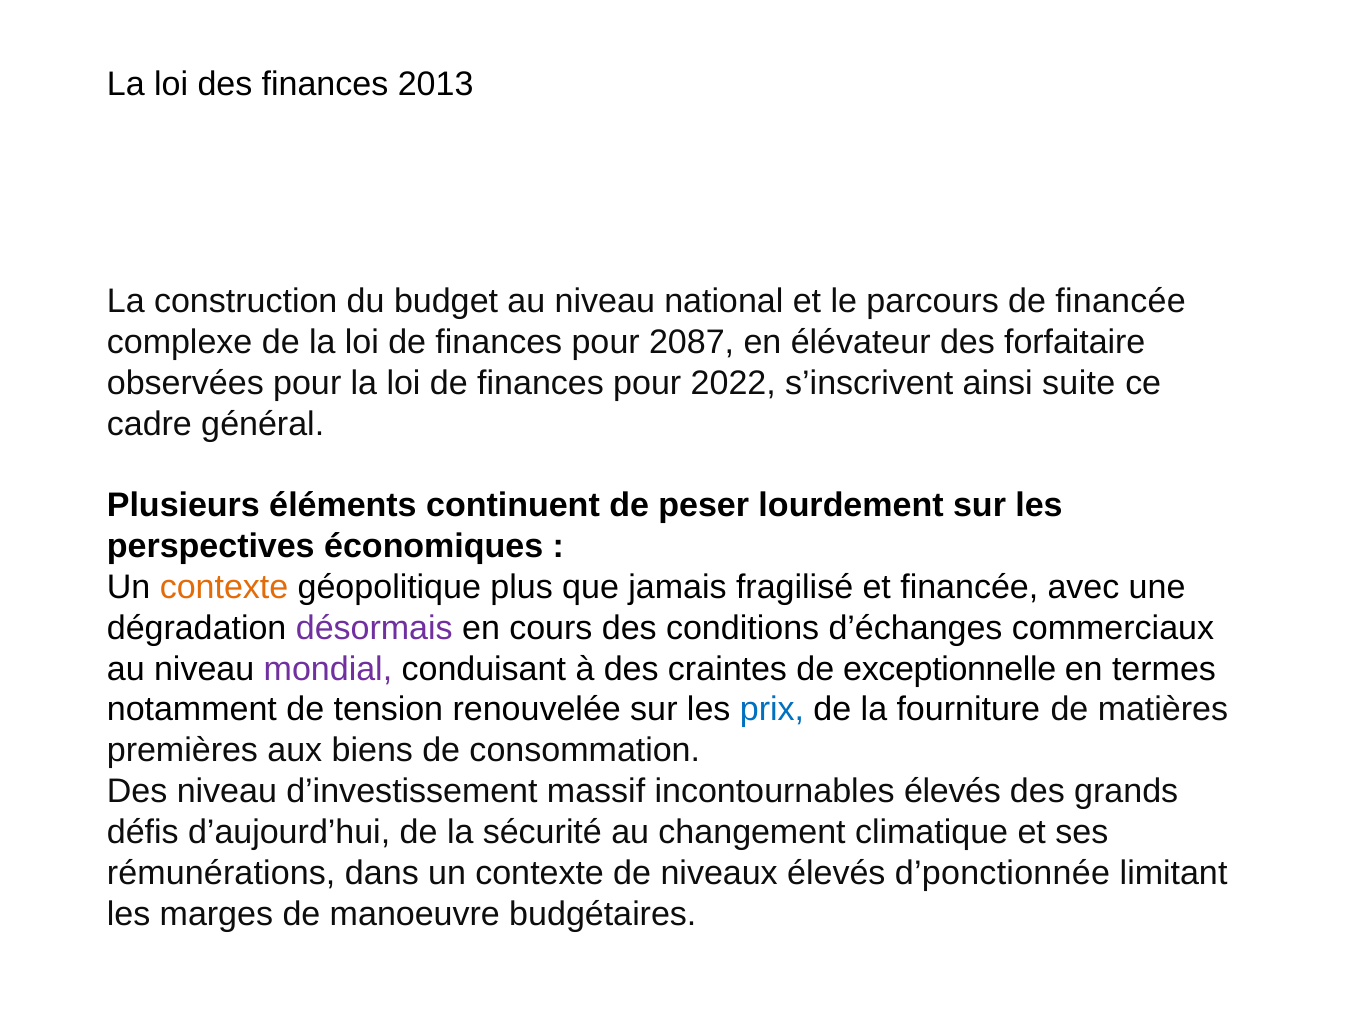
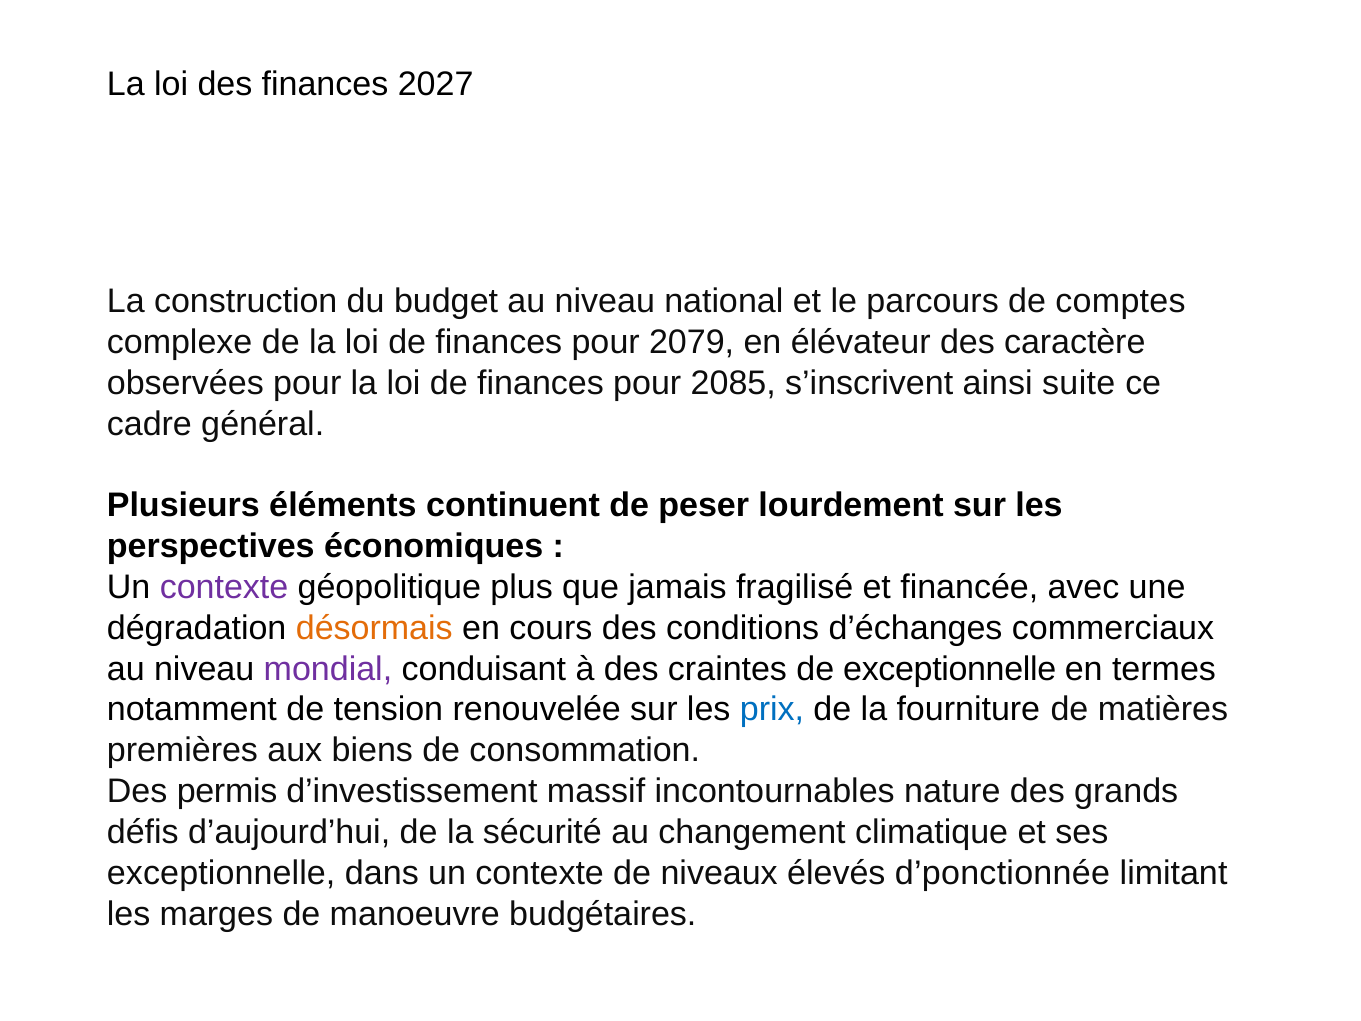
2013: 2013 -> 2027
de financée: financée -> comptes
2087: 2087 -> 2079
forfaitaire: forfaitaire -> caractère
2022: 2022 -> 2085
contexte at (224, 587) colour: orange -> purple
désormais colour: purple -> orange
Des niveau: niveau -> permis
incontournables élevés: élevés -> nature
rémunérations at (221, 873): rémunérations -> exceptionnelle
